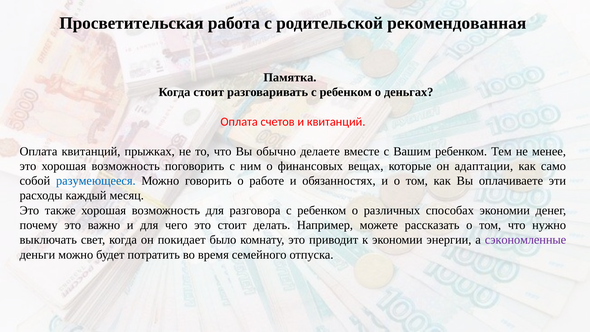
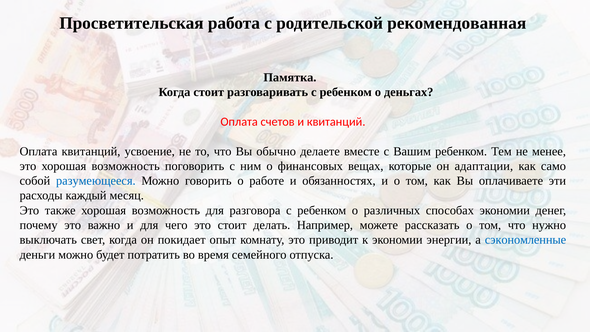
прыжках: прыжках -> усвоение
было: было -> опыт
сэкономленные colour: purple -> blue
